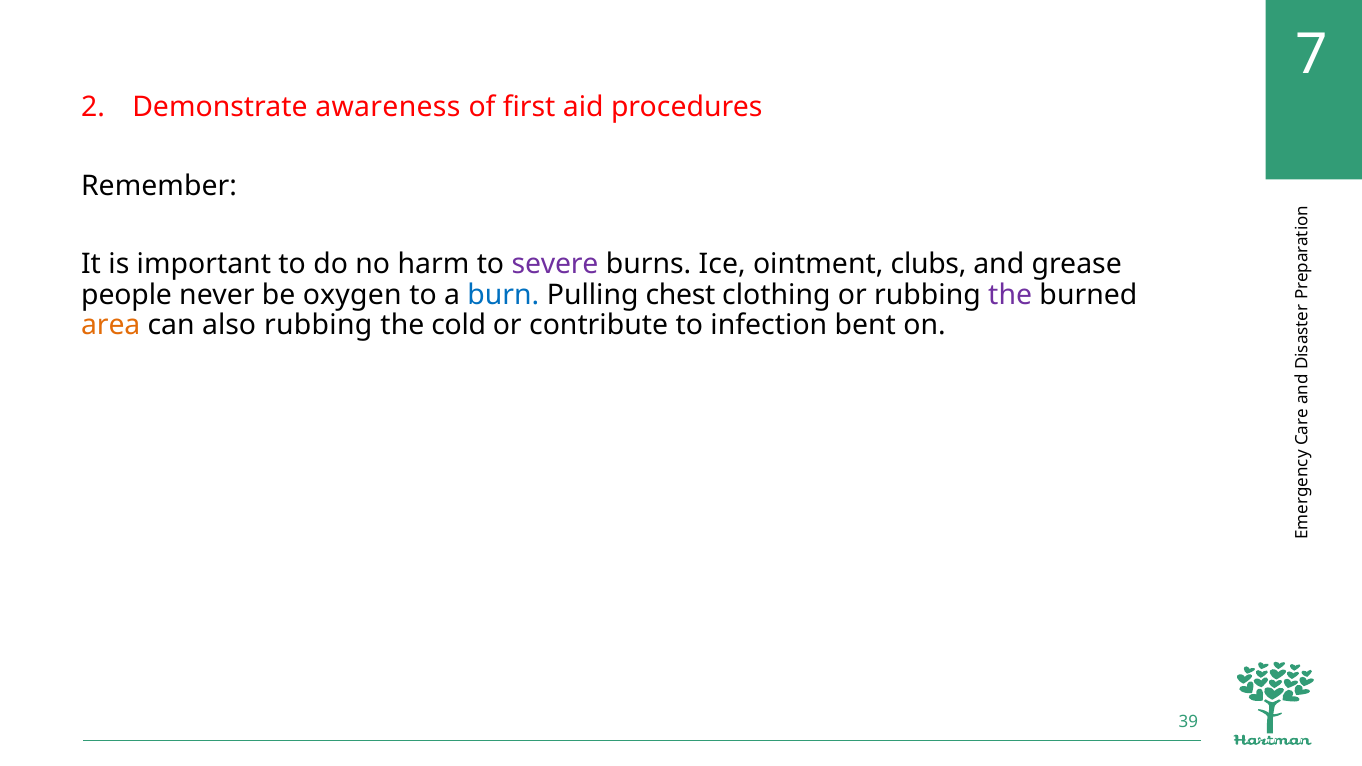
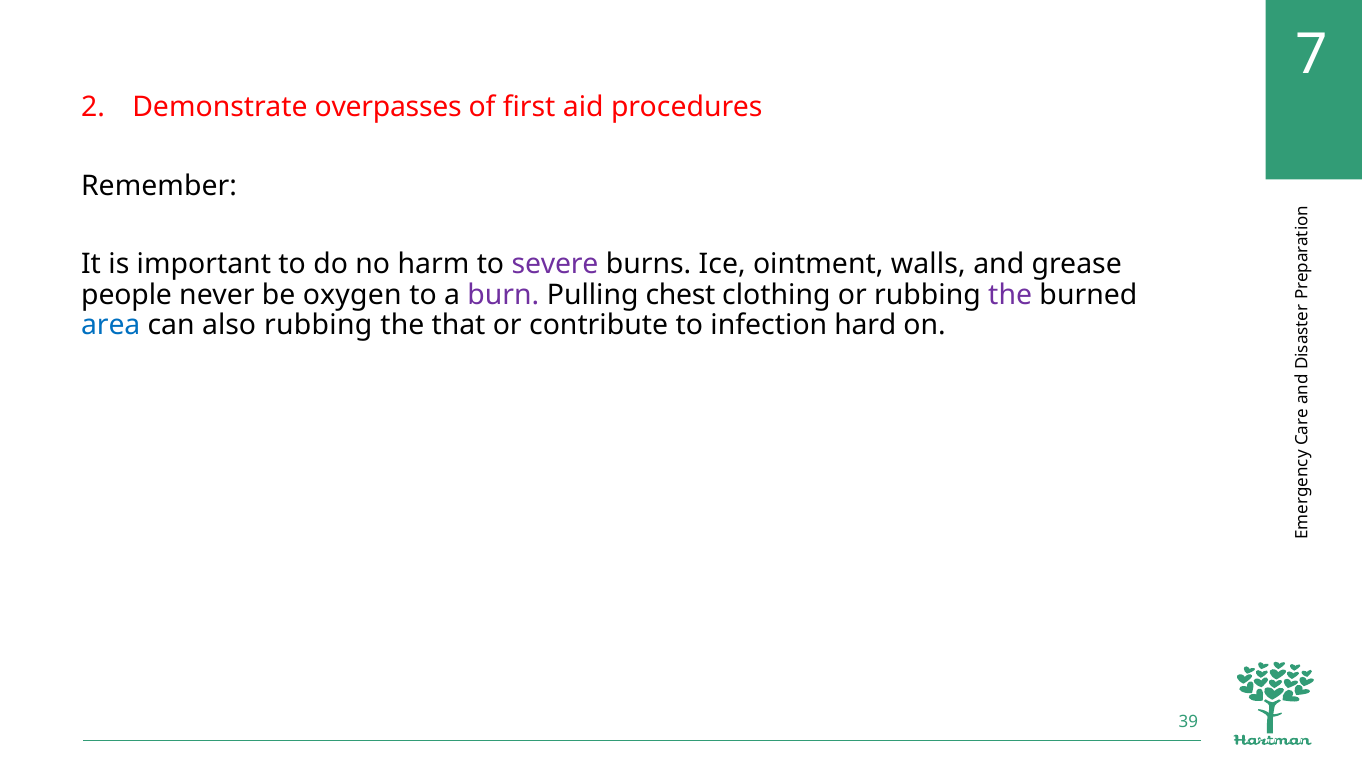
awareness: awareness -> overpasses
clubs: clubs -> walls
burn colour: blue -> purple
area colour: orange -> blue
cold: cold -> that
bent: bent -> hard
